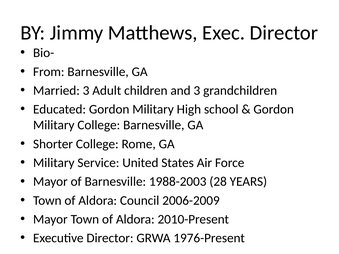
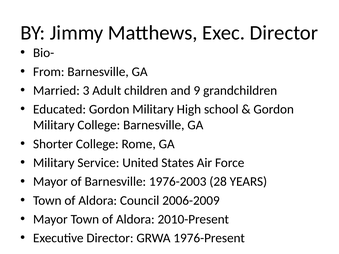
and 3: 3 -> 9
1988-2003: 1988-2003 -> 1976-2003
